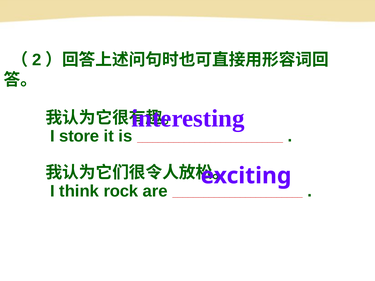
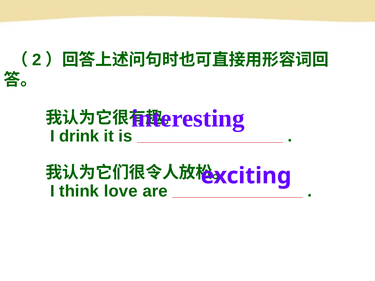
store: store -> drink
rock: rock -> love
